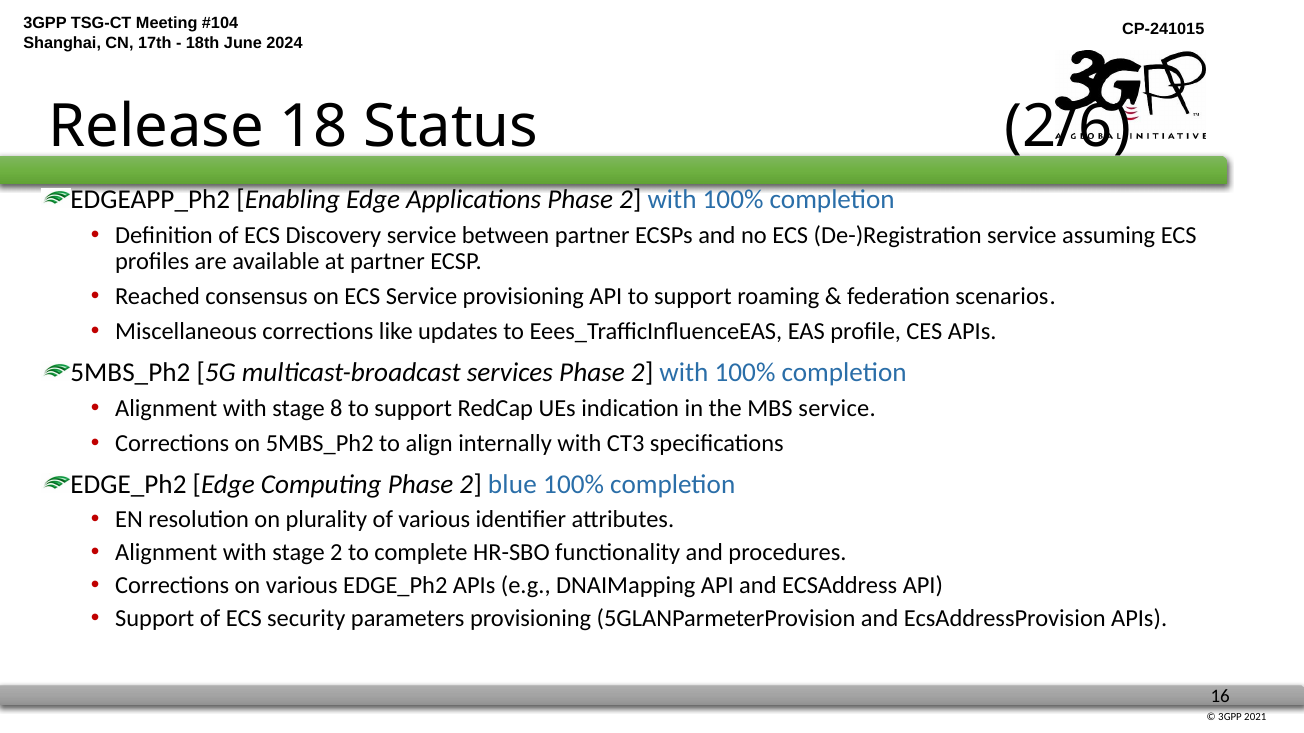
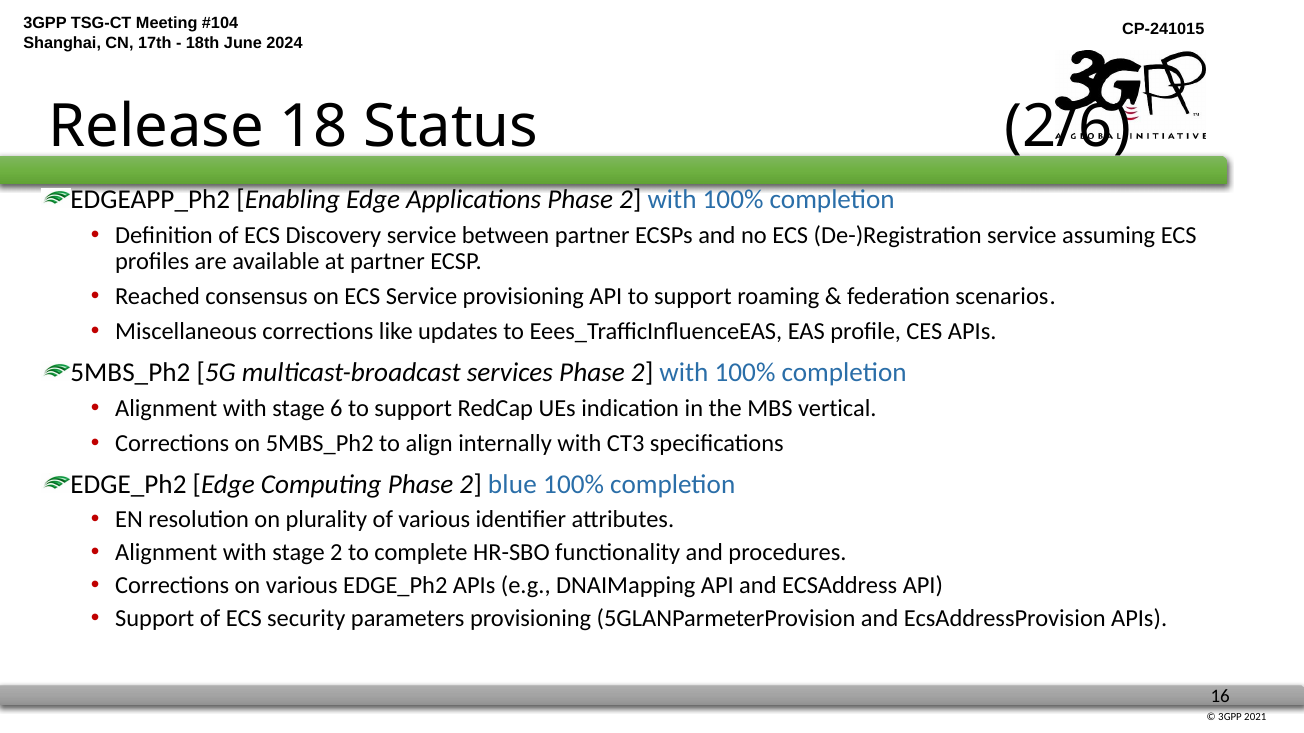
8: 8 -> 6
MBS service: service -> vertical
